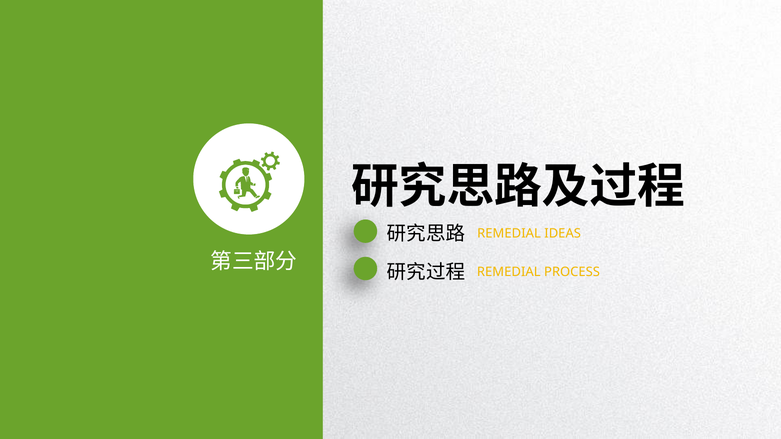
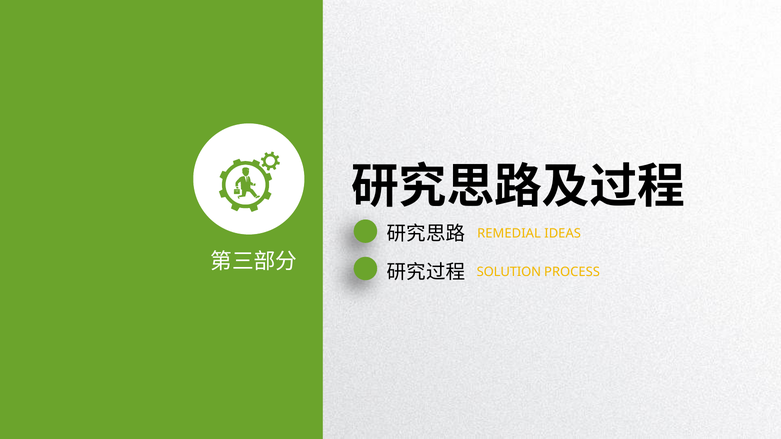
REMEDIAL at (509, 272): REMEDIAL -> SOLUTION
